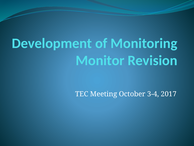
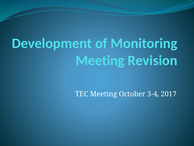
Monitor at (100, 60): Monitor -> Meeting
